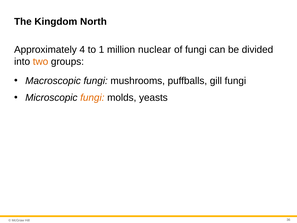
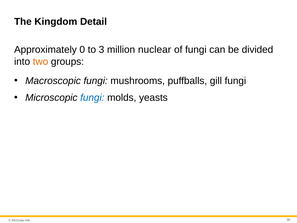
North: North -> Detail
4: 4 -> 0
1: 1 -> 3
fungi at (92, 98) colour: orange -> blue
